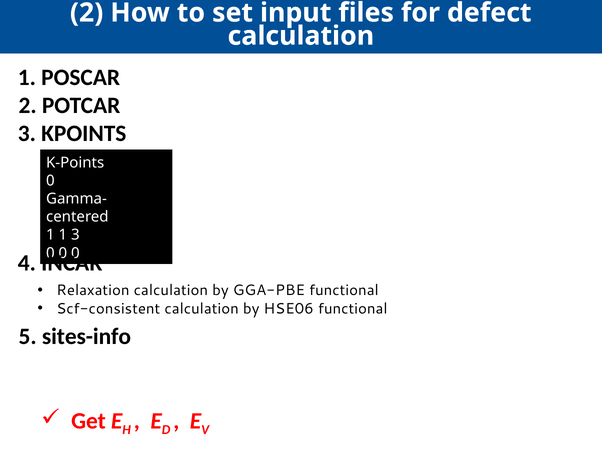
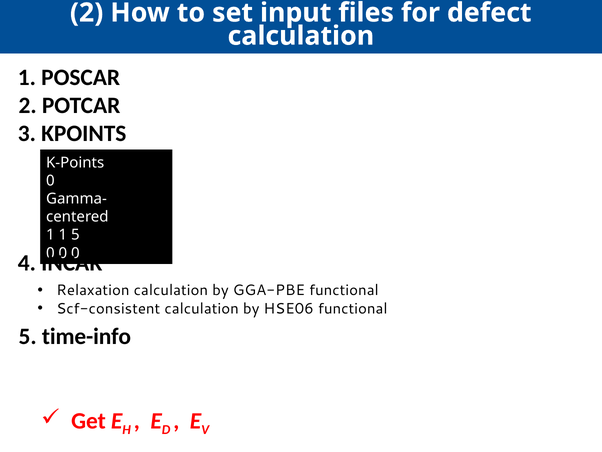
1 3: 3 -> 5
sites-info: sites-info -> time-info
